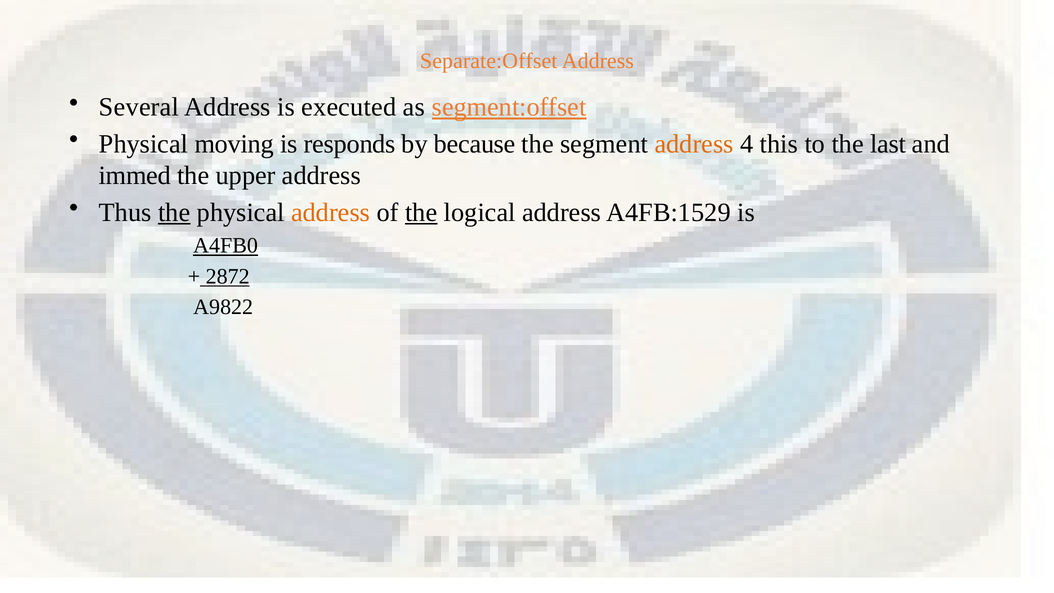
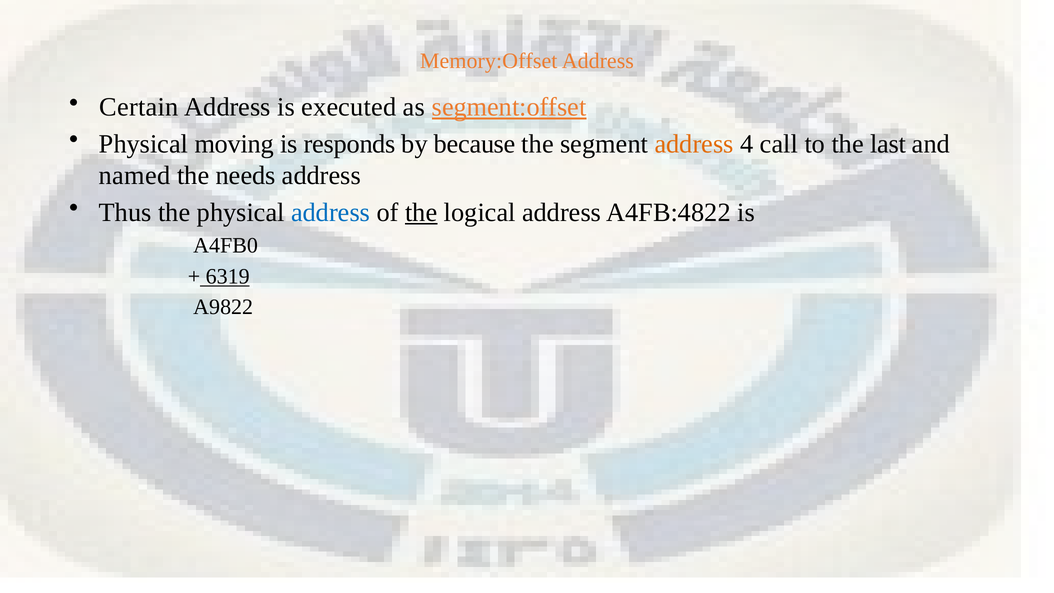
Separate:Offset: Separate:Offset -> Memory:Offset
Several: Several -> Certain
this: this -> call
immed: immed -> named
upper: upper -> needs
the at (174, 213) underline: present -> none
address at (331, 213) colour: orange -> blue
A4FB:1529: A4FB:1529 -> A4FB:4822
A4FB0 underline: present -> none
2872: 2872 -> 6319
